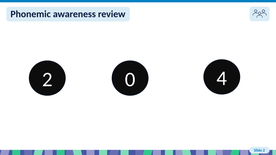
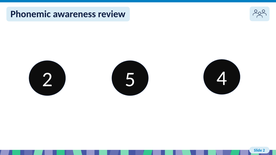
0: 0 -> 5
